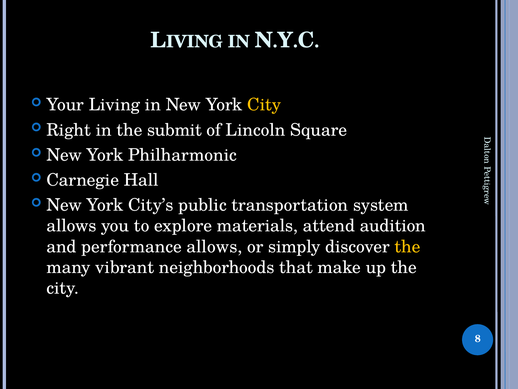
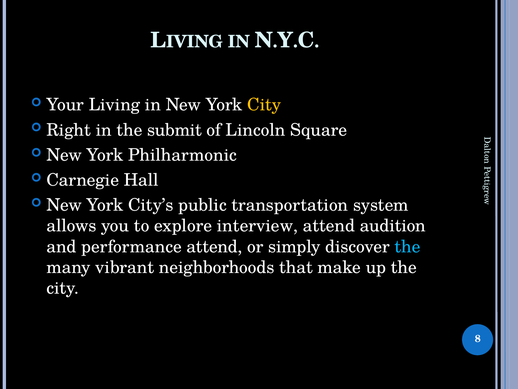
materials: materials -> interview
performance allows: allows -> attend
the at (407, 246) colour: yellow -> light blue
